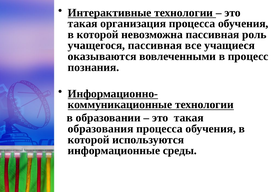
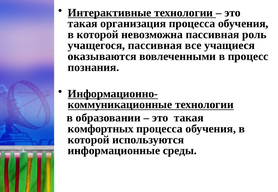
образования: образования -> комфортных
